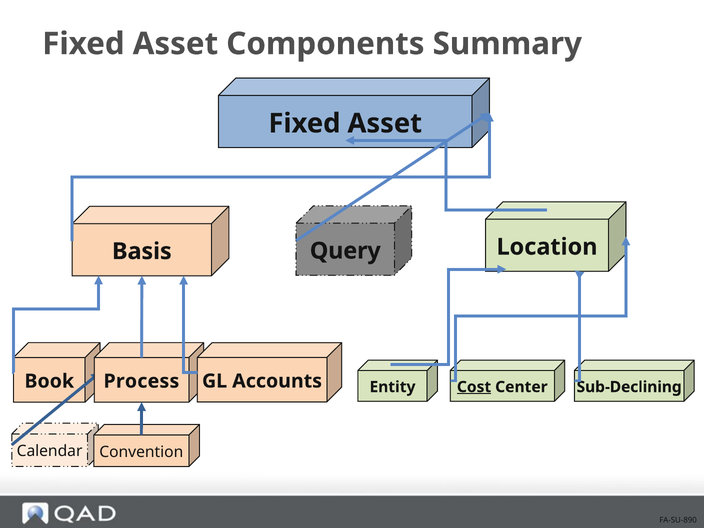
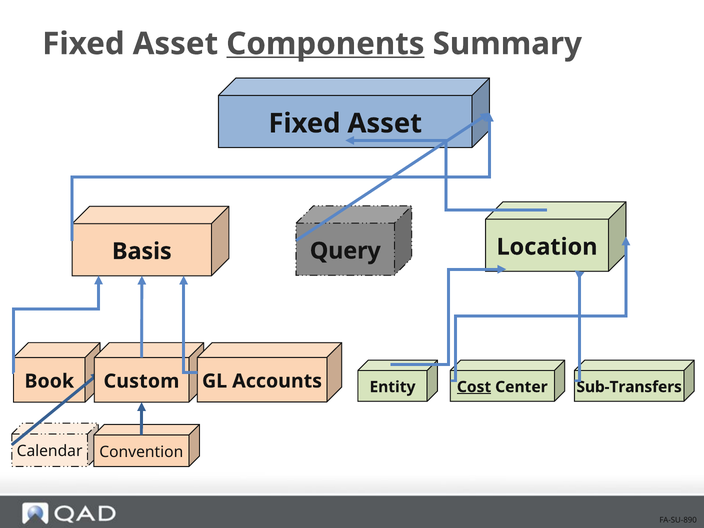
Components underline: none -> present
Process: Process -> Custom
Sub-Declining: Sub-Declining -> Sub-Transfers
